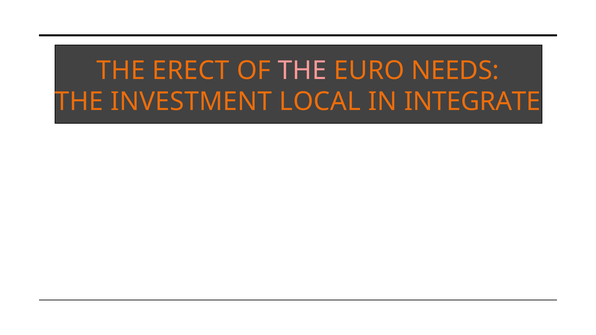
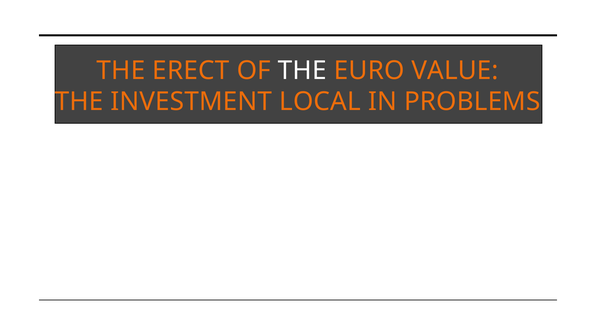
THE at (302, 71) colour: pink -> white
NEEDS: NEEDS -> VALUE
INTEGRATE: INTEGRATE -> PROBLEMS
